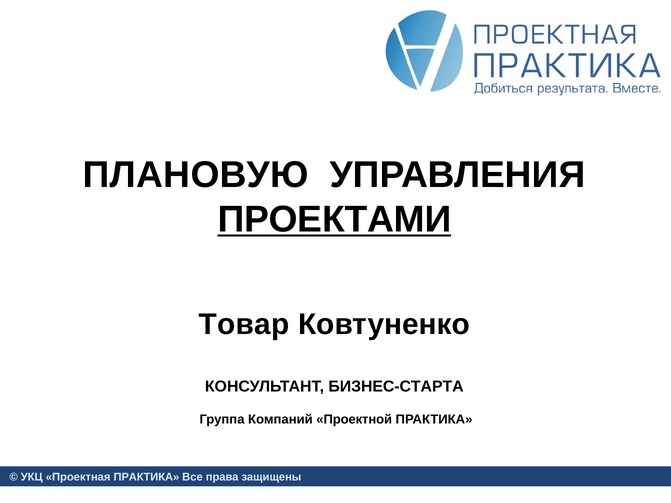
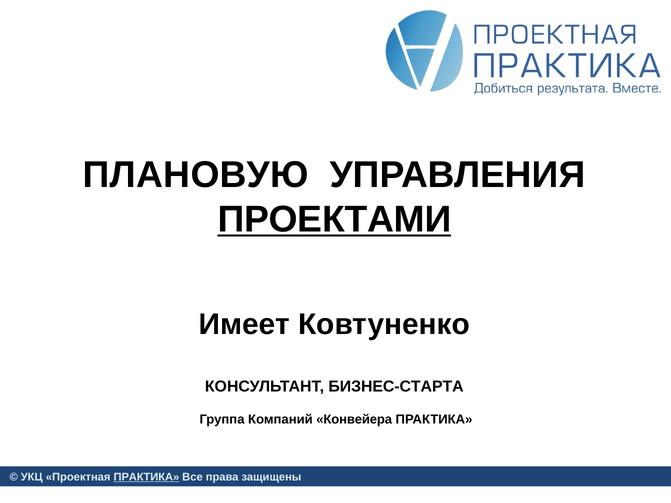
Товар: Товар -> Имеет
Проектной: Проектной -> Конвейера
ПРАКТИКА at (146, 477) underline: none -> present
